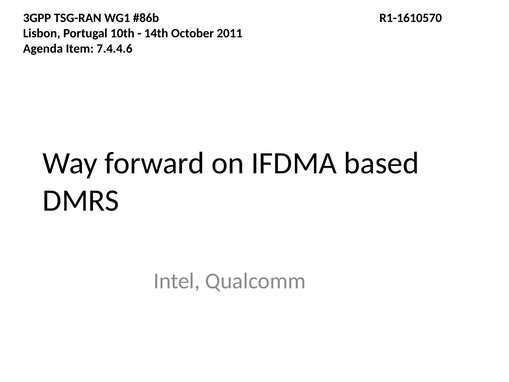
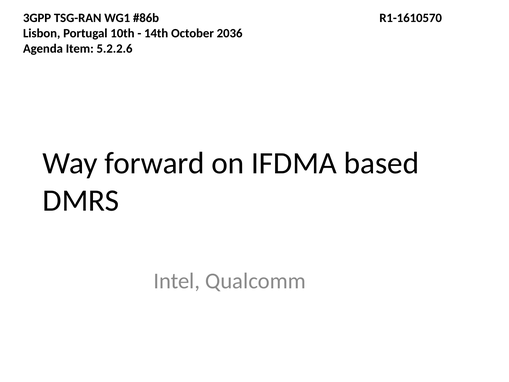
2011: 2011 -> 2036
7.4.4.6: 7.4.4.6 -> 5.2.2.6
